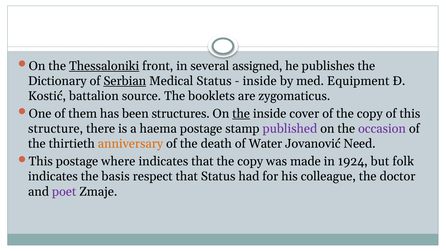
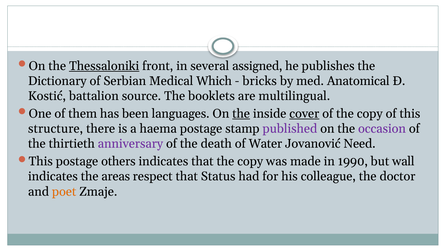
Serbian underline: present -> none
Medical Status: Status -> Which
inside at (260, 81): inside -> bricks
Equipment: Equipment -> Anatomical
zygomaticus: zygomaticus -> multilingual
structures: structures -> languages
cover underline: none -> present
anniversary colour: orange -> purple
where: where -> others
1924: 1924 -> 1990
folk: folk -> wall
basis: basis -> areas
poet colour: purple -> orange
